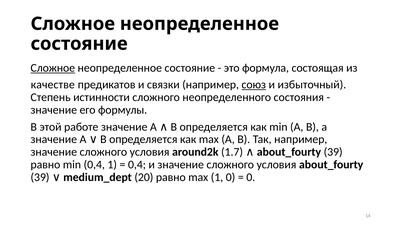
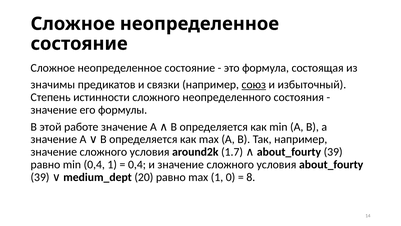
Сложное at (53, 68) underline: present -> none
качестве: качестве -> значимы
0 at (251, 177): 0 -> 8
